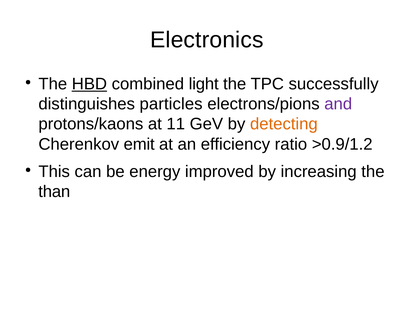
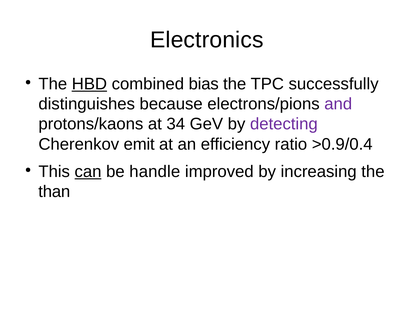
light: light -> bias
particles: particles -> because
11: 11 -> 34
detecting colour: orange -> purple
>0.9/1.2: >0.9/1.2 -> >0.9/0.4
can underline: none -> present
energy: energy -> handle
